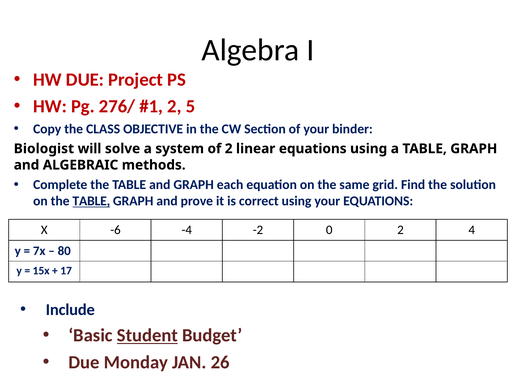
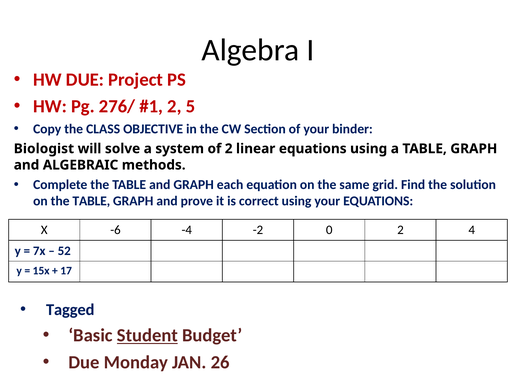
TABLE at (91, 201) underline: present -> none
80: 80 -> 52
Include: Include -> Tagged
